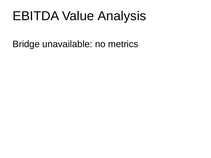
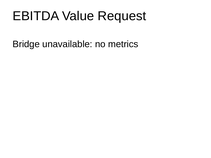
Analysis: Analysis -> Request
